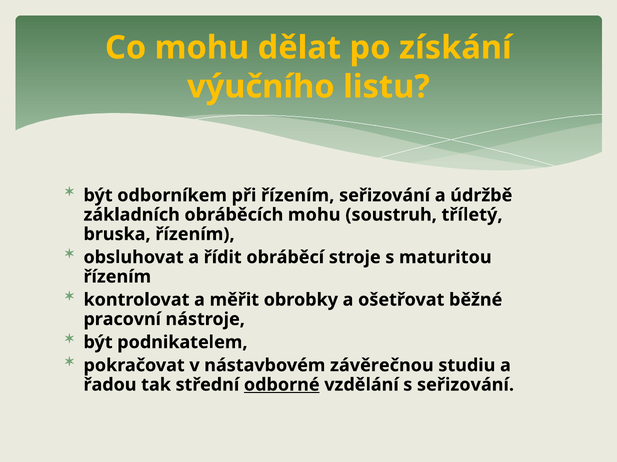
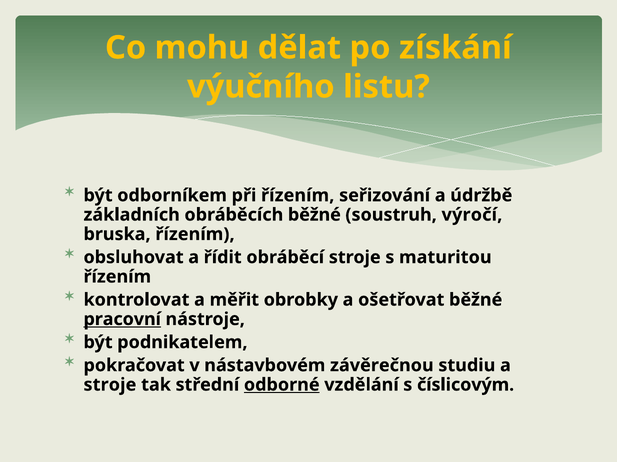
obráběcích mohu: mohu -> běžné
tříletý: tříletý -> výročí
pracovní underline: none -> present
řadou at (110, 385): řadou -> stroje
s seřizování: seřizování -> číslicovým
